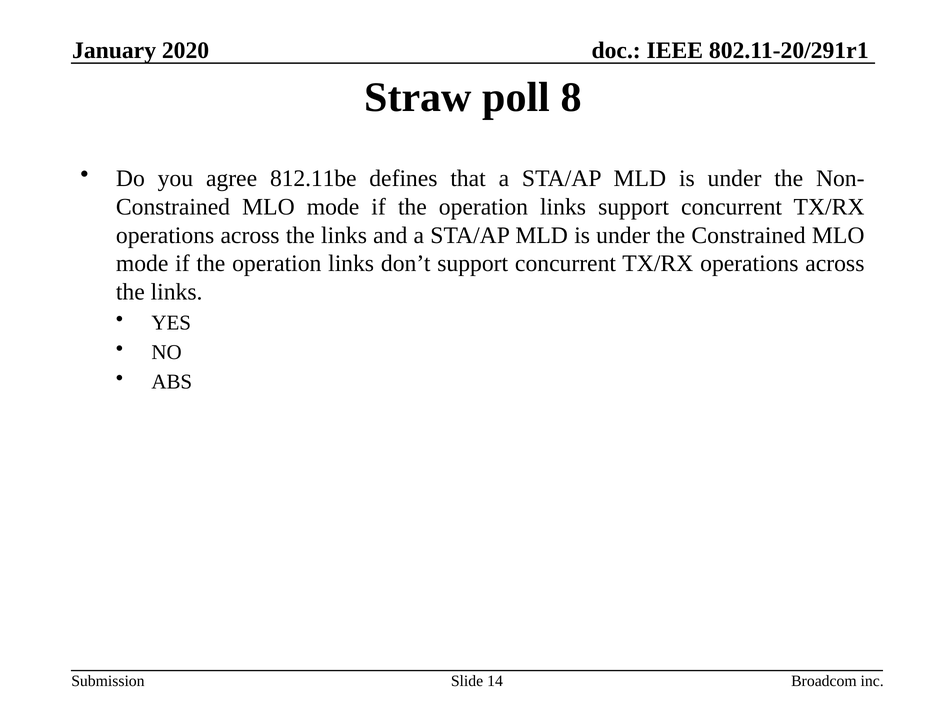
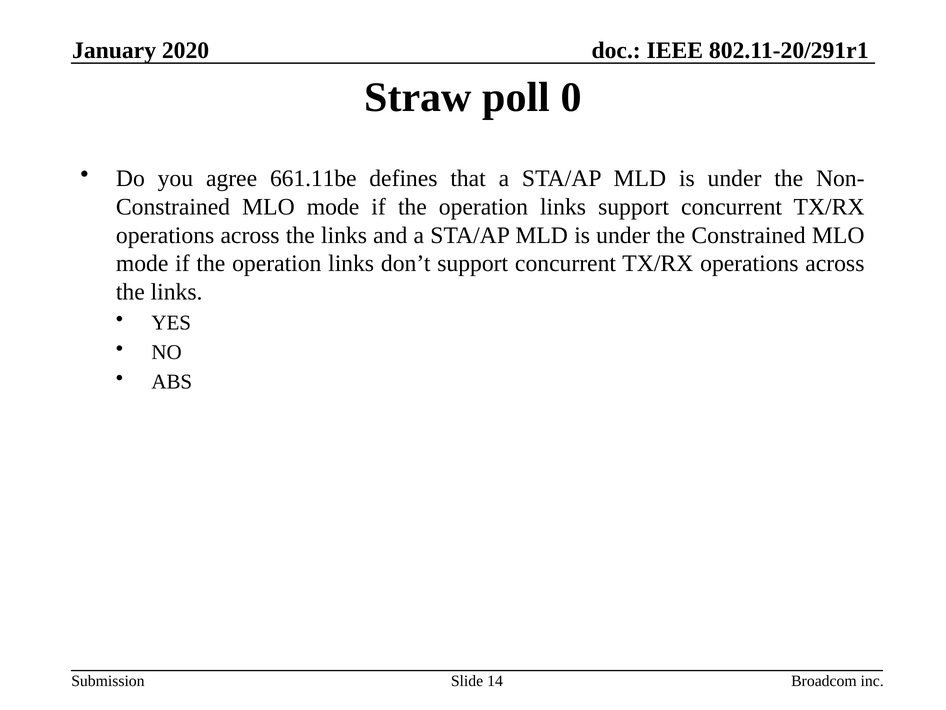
8: 8 -> 0
812.11be: 812.11be -> 661.11be
